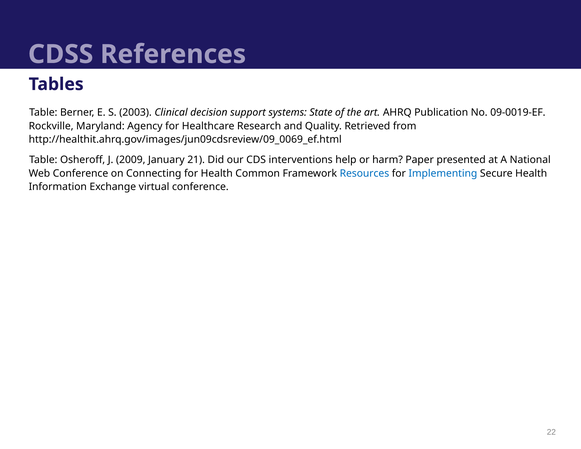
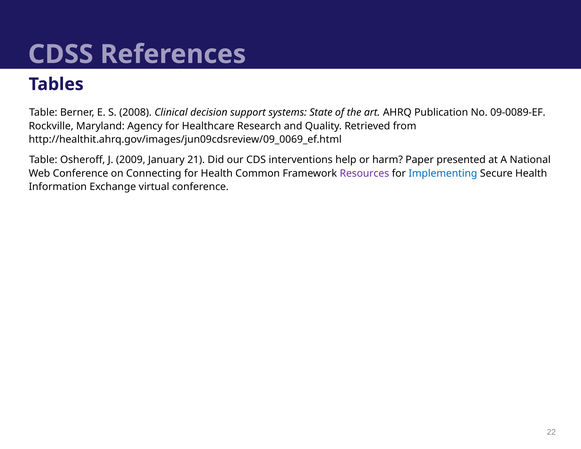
2003: 2003 -> 2008
09-0019-EF: 09-0019-EF -> 09-0089-EF
Resources colour: blue -> purple
